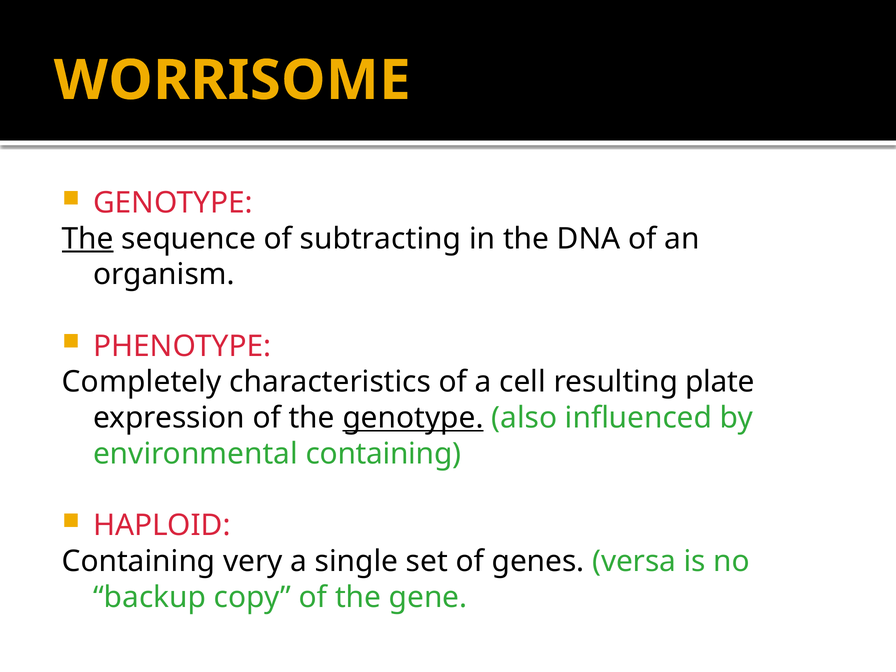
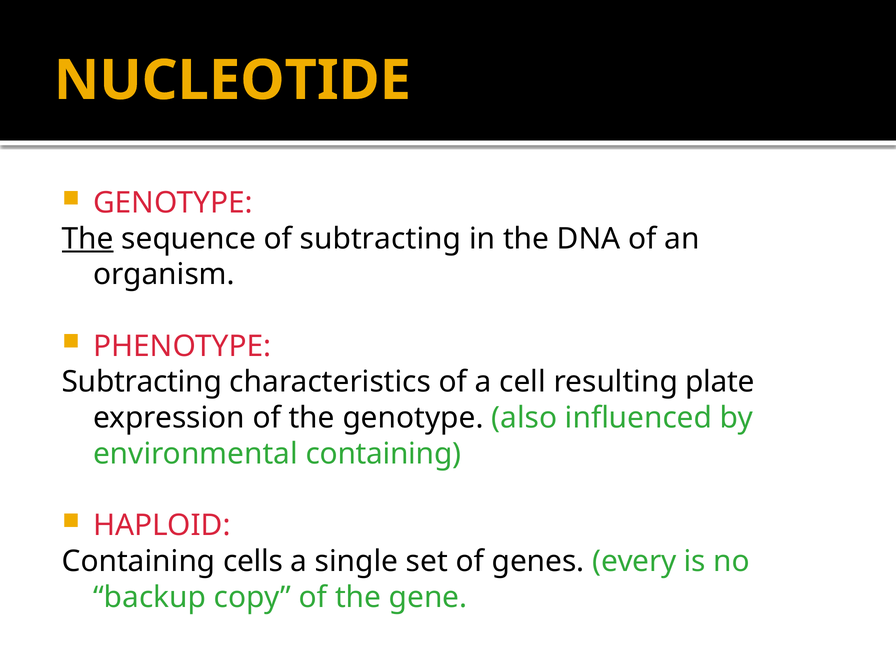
WORRISOME: WORRISOME -> NUCLEOTIDE
Completely at (142, 382): Completely -> Subtracting
genotype at (413, 418) underline: present -> none
very: very -> cells
versa: versa -> every
